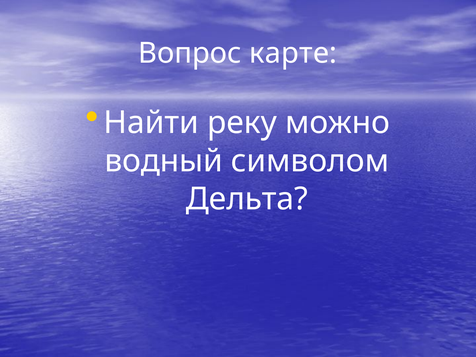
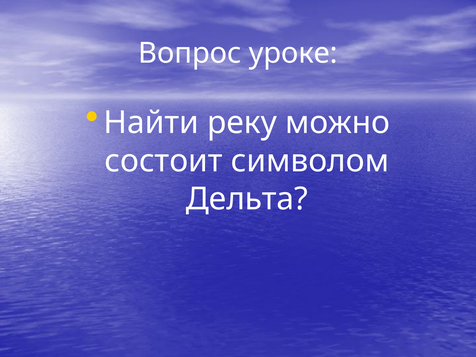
карте: карте -> уроке
водный: водный -> состоит
